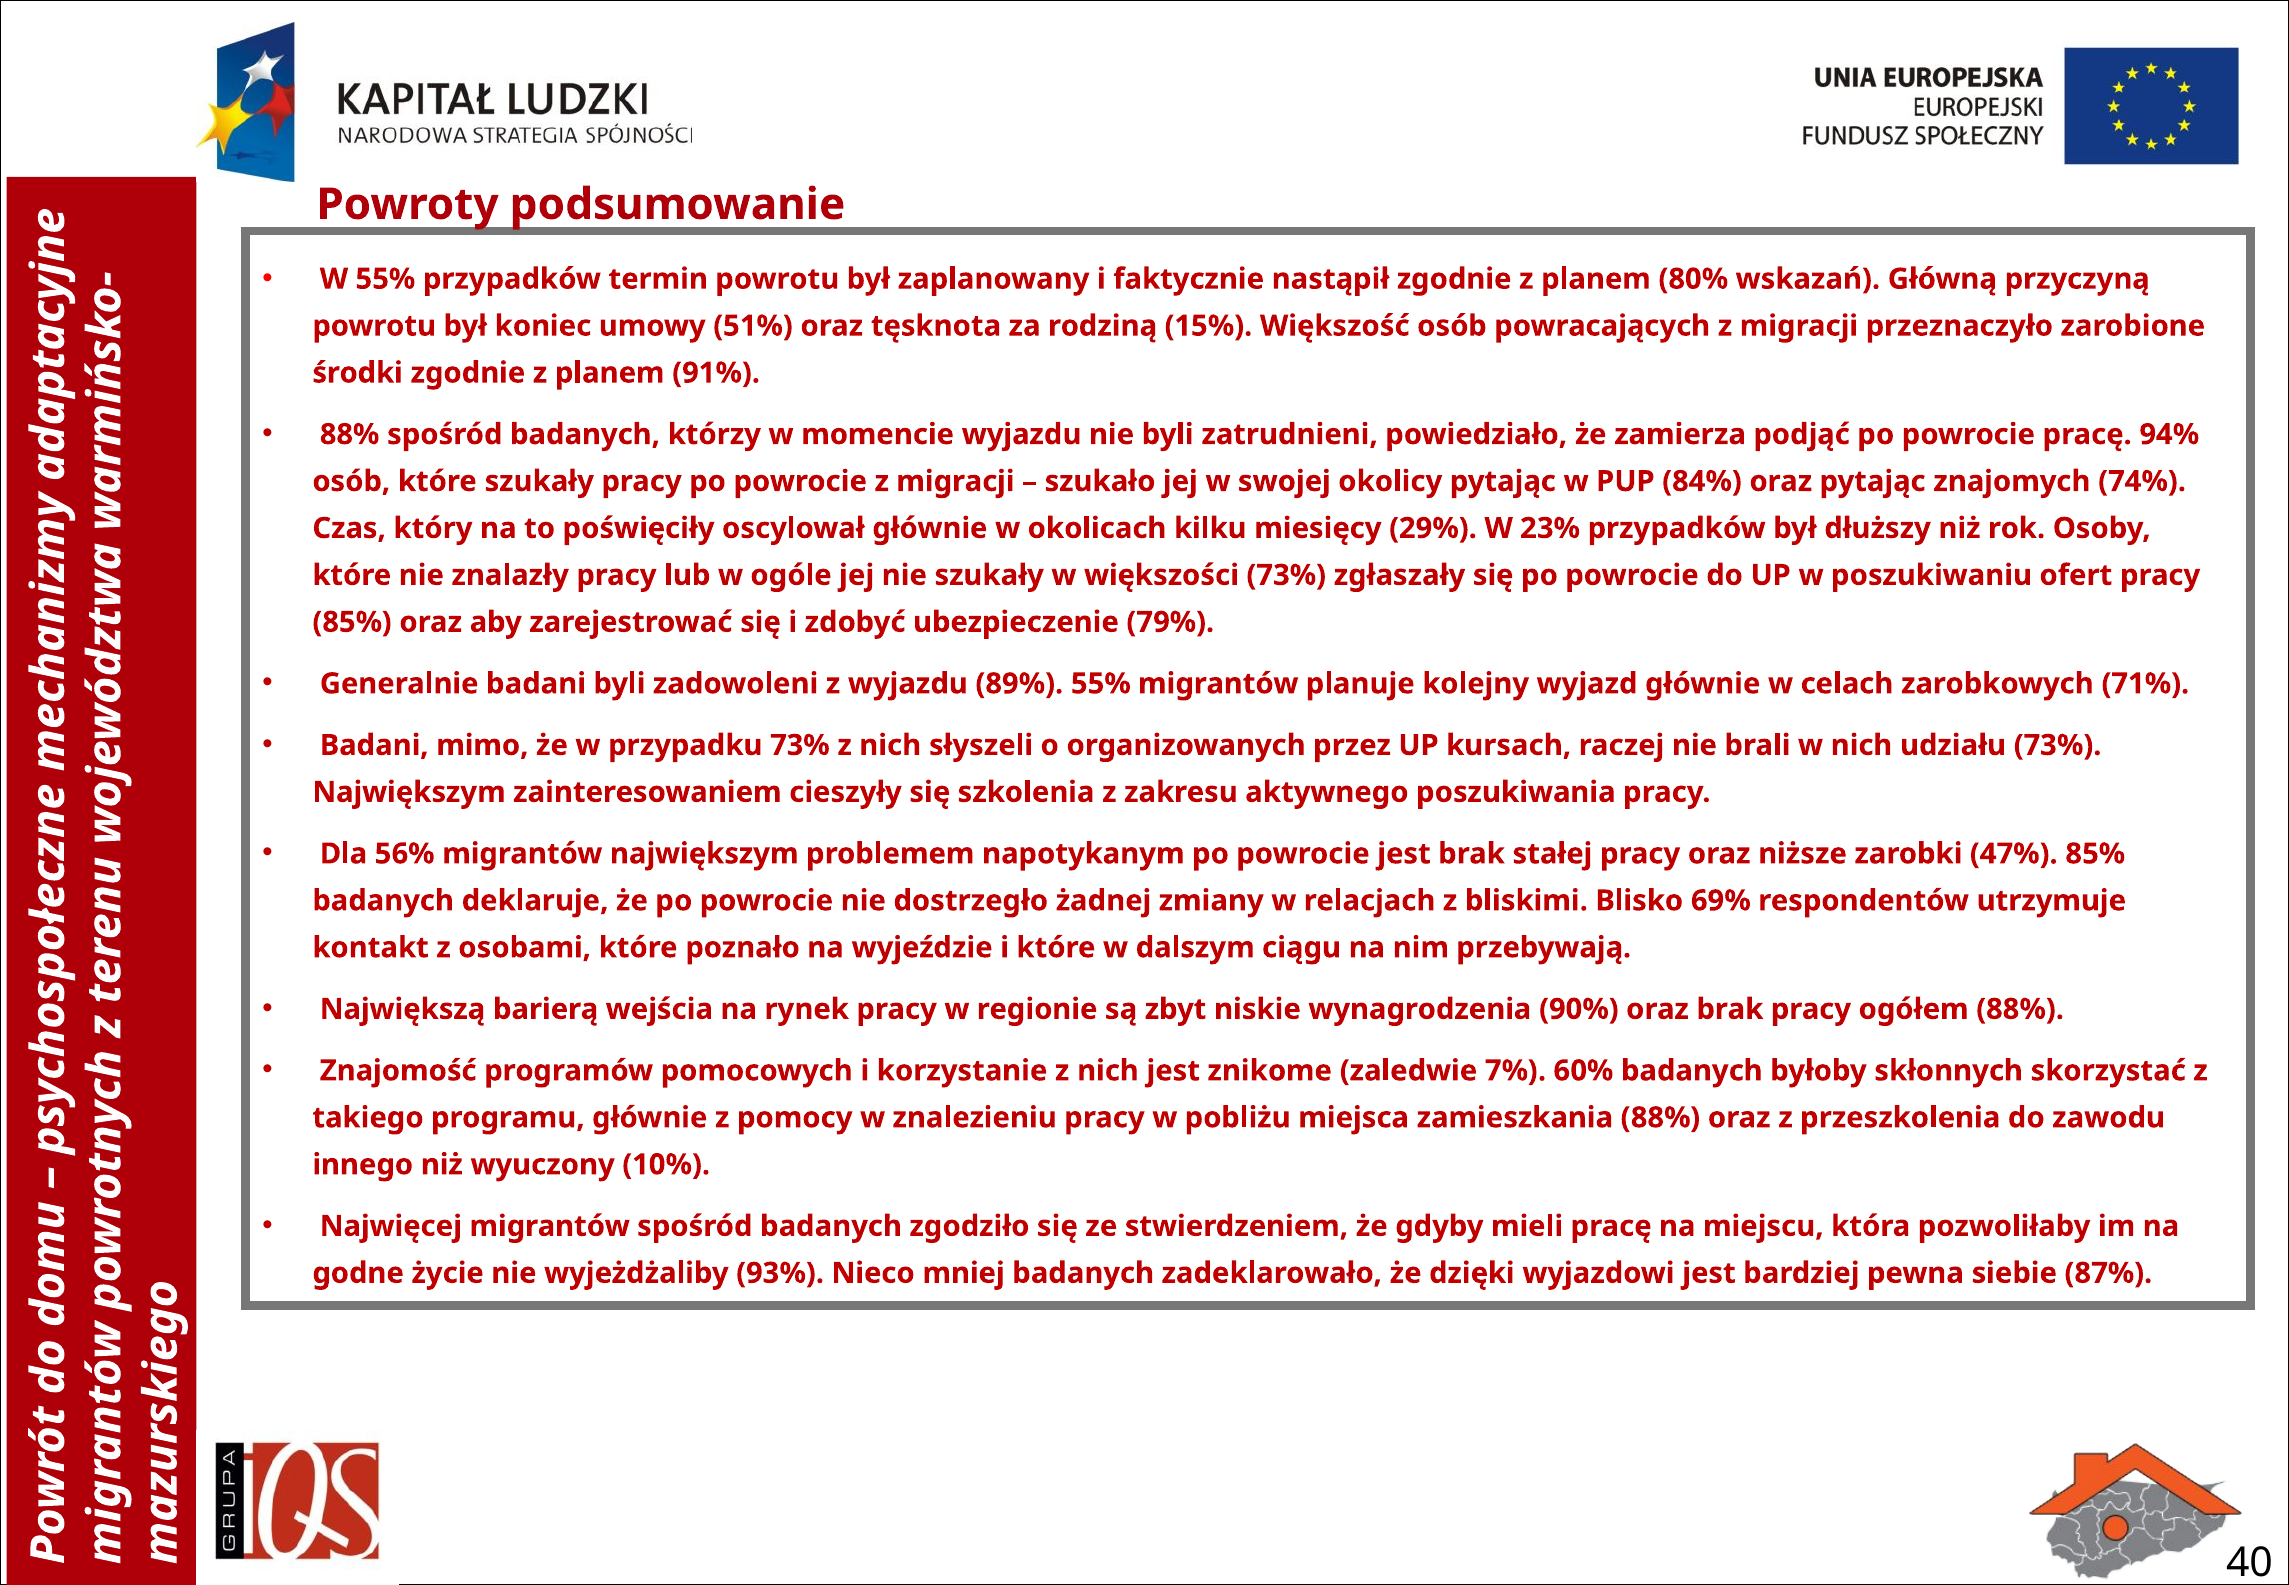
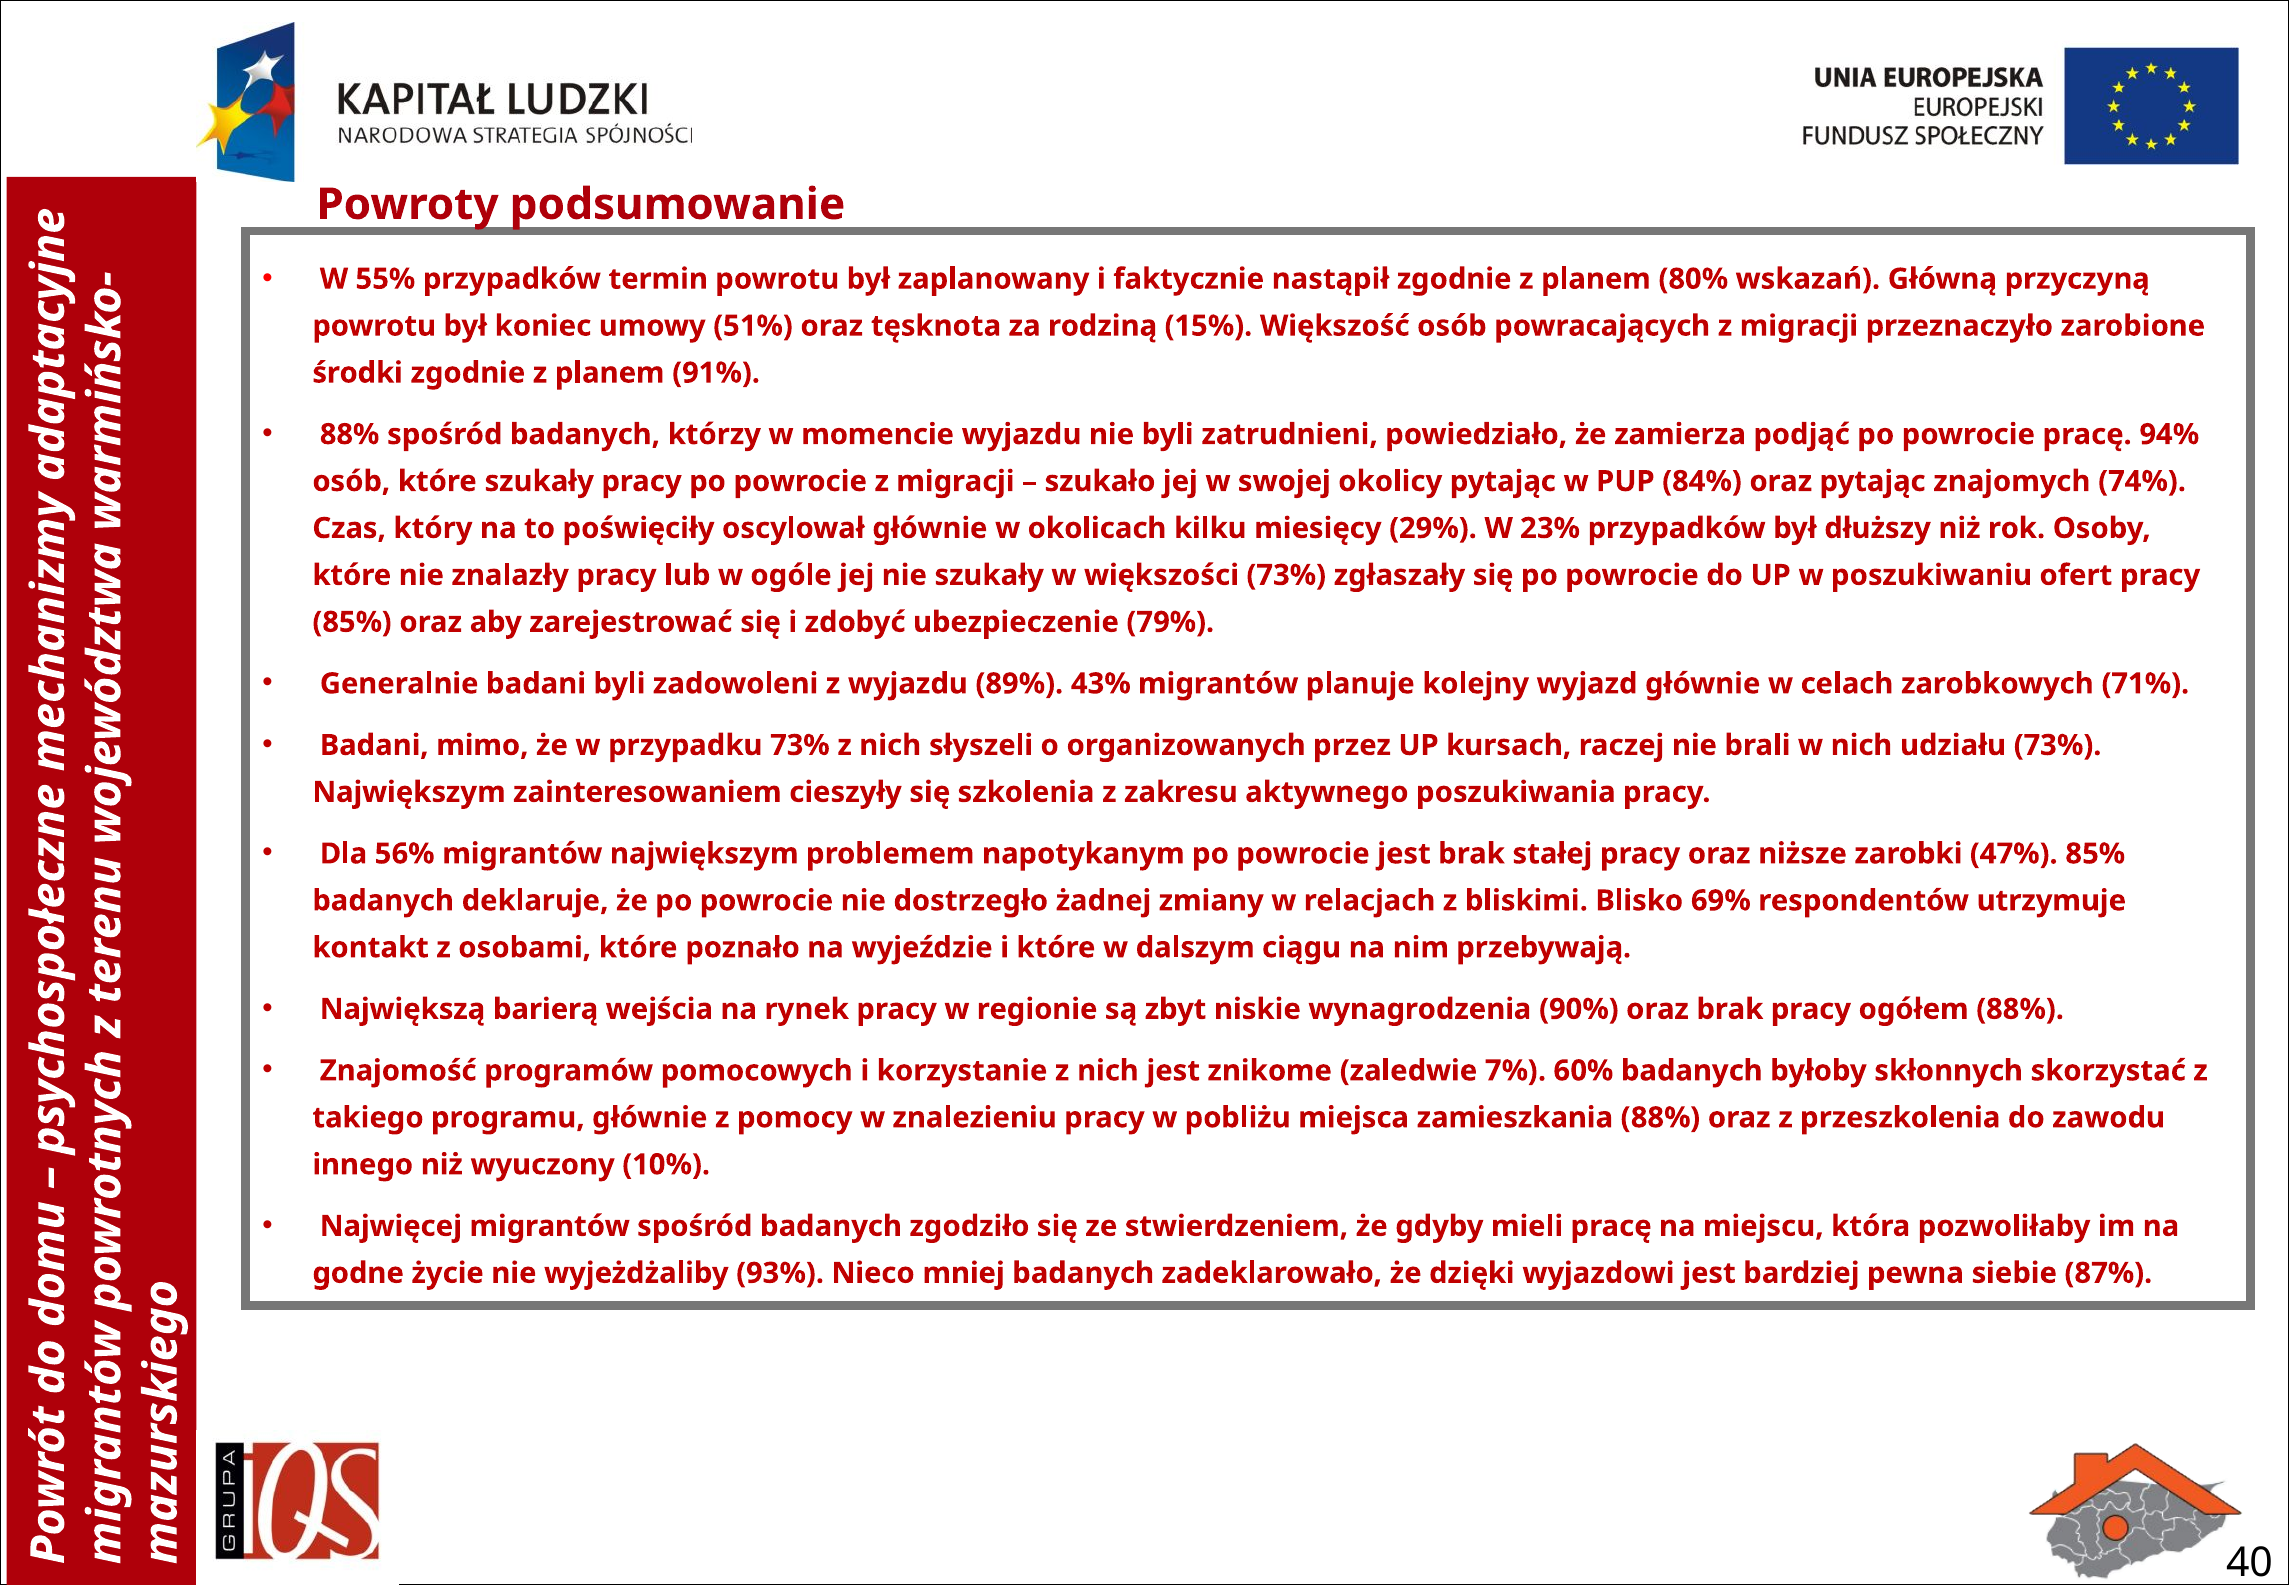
89% 55%: 55% -> 43%
